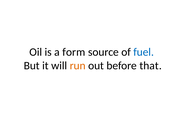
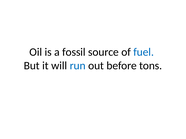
form: form -> fossil
run colour: orange -> blue
that: that -> tons
